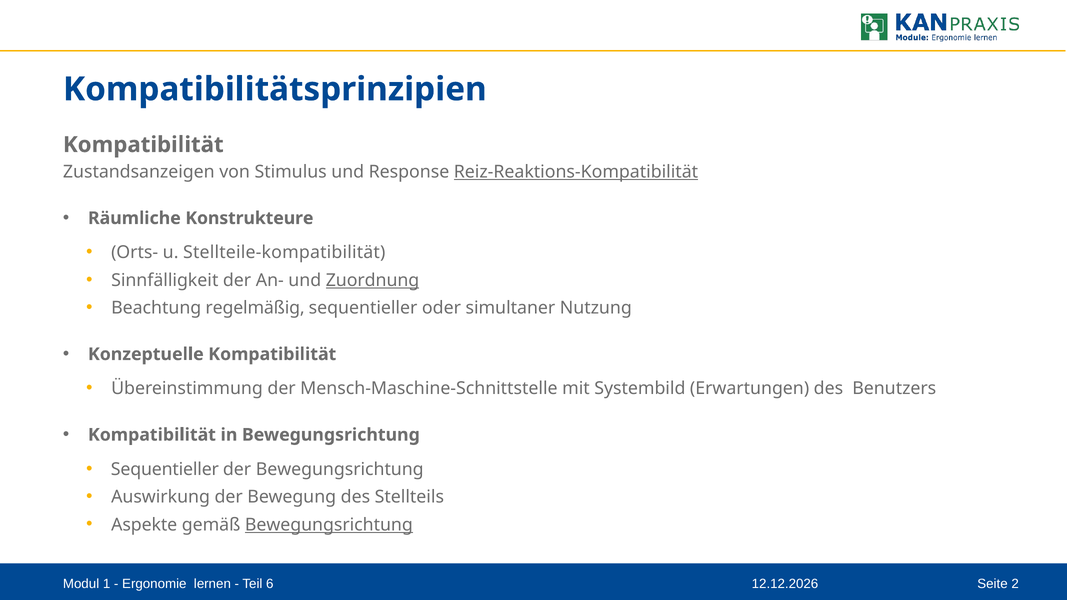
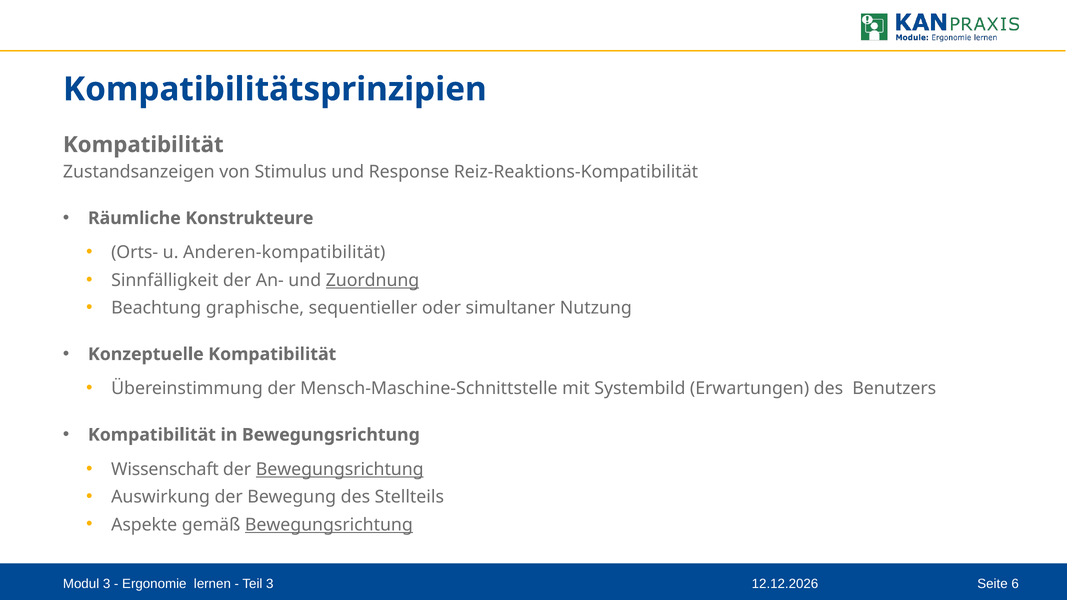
Reiz-Reaktions-Kompatibilität underline: present -> none
Stellteile-kompatibilität: Stellteile-kompatibilität -> Anderen-kompatibilität
regelmäßig: regelmäßig -> graphische
Sequentieller at (165, 469): Sequentieller -> Wissenschaft
Bewegungsrichtung at (340, 469) underline: none -> present
Modul 1: 1 -> 3
Teil 6: 6 -> 3
2: 2 -> 6
